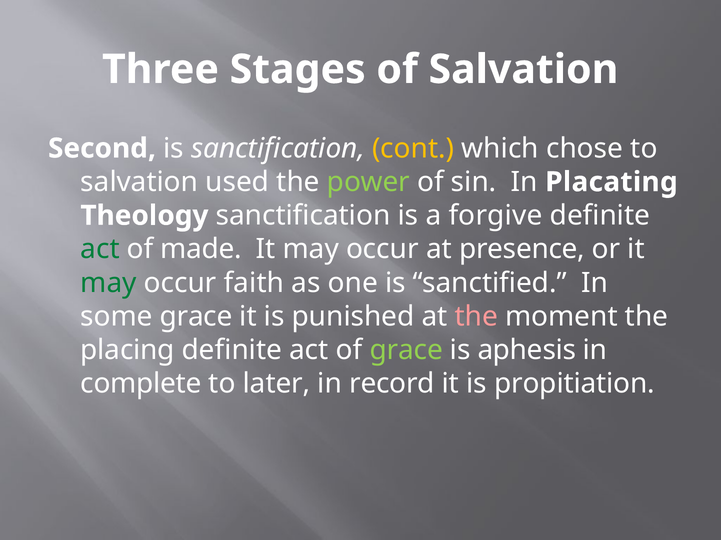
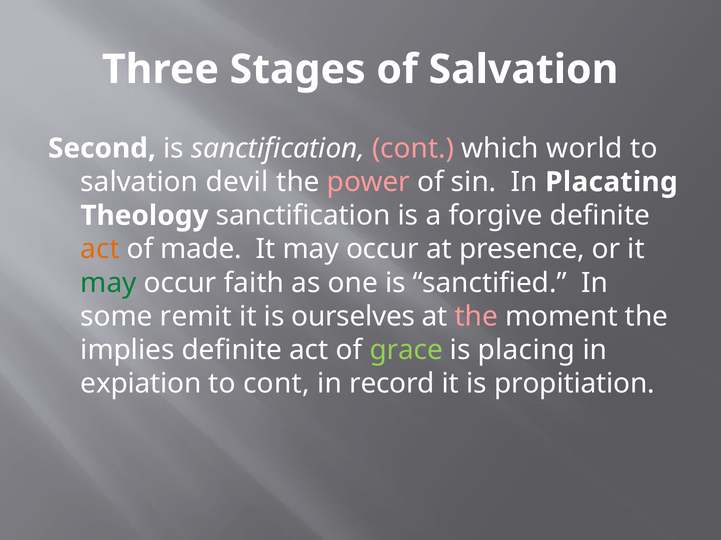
cont at (413, 149) colour: yellow -> pink
chose: chose -> world
used: used -> devil
power colour: light green -> pink
act at (100, 250) colour: green -> orange
some grace: grace -> remit
punished: punished -> ourselves
placing: placing -> implies
aphesis: aphesis -> placing
complete: complete -> expiation
to later: later -> cont
